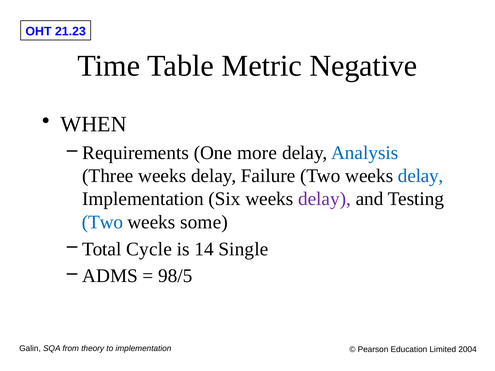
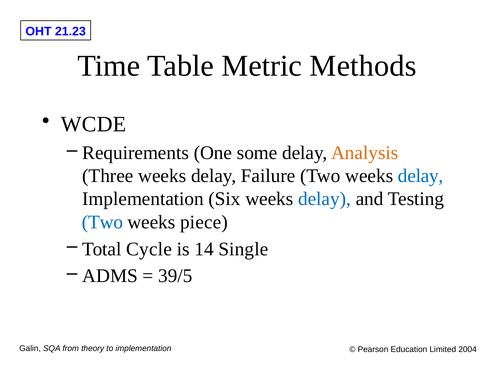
Negative: Negative -> Methods
WHEN: WHEN -> WCDE
more: more -> some
Analysis colour: blue -> orange
delay at (325, 199) colour: purple -> blue
some: some -> piece
98/5: 98/5 -> 39/5
